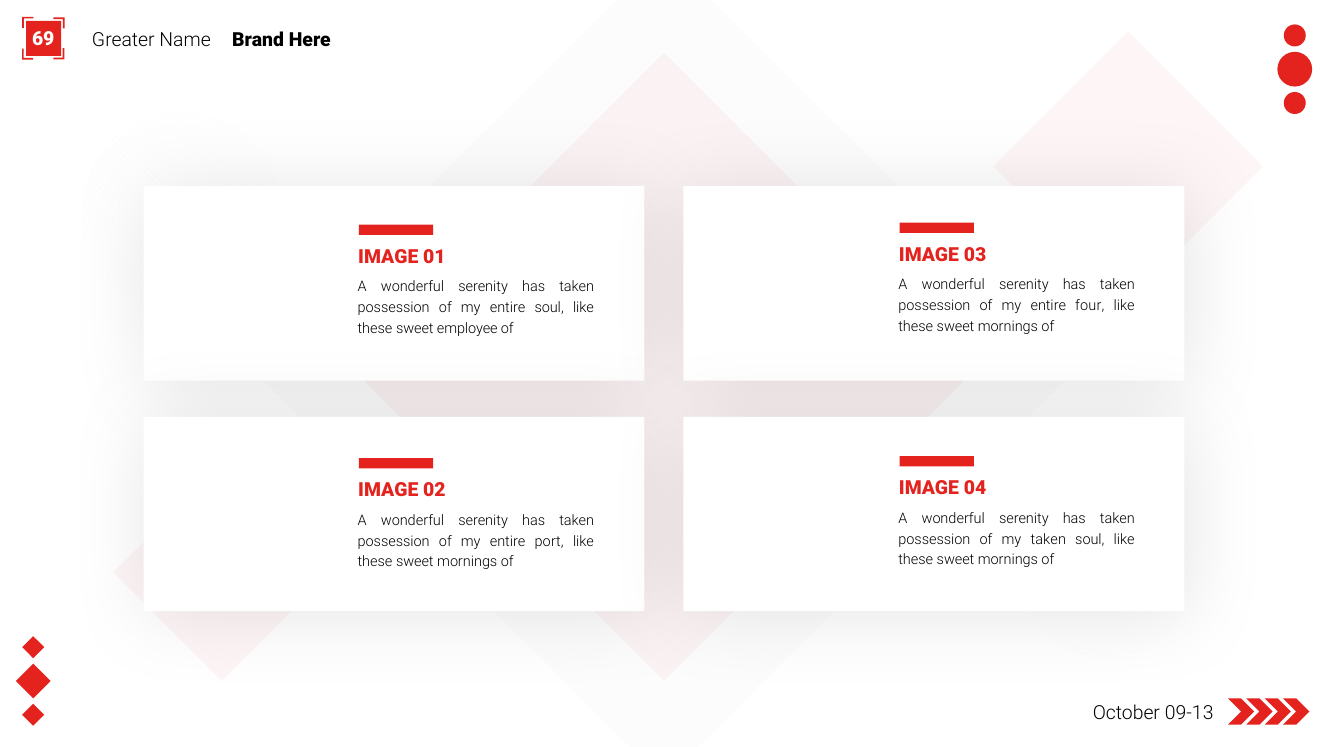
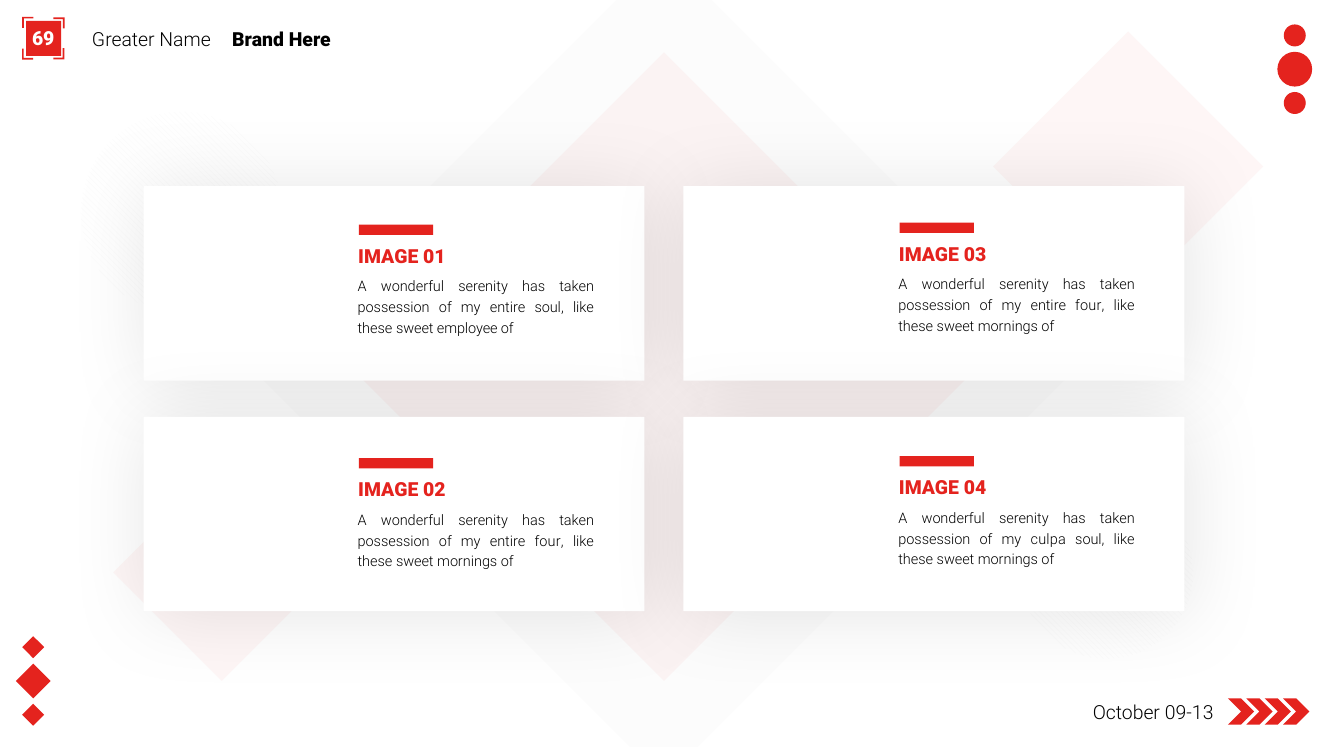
my taken: taken -> culpa
port at (549, 541): port -> four
